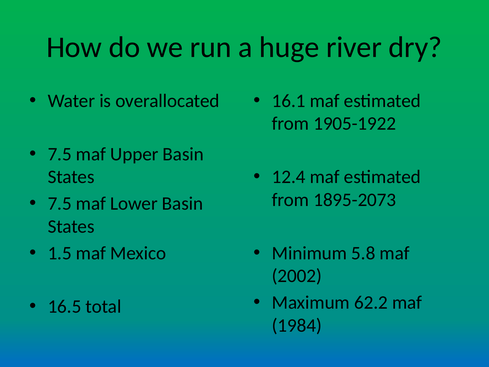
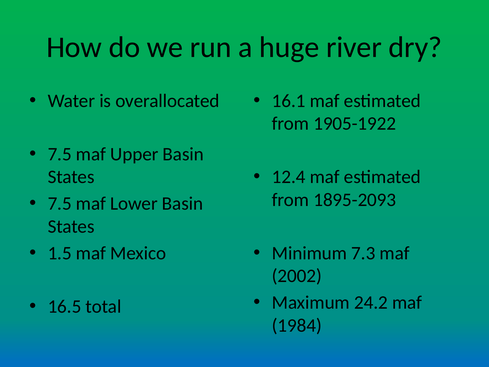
1895-2073: 1895-2073 -> 1895-2093
5.8: 5.8 -> 7.3
62.2: 62.2 -> 24.2
